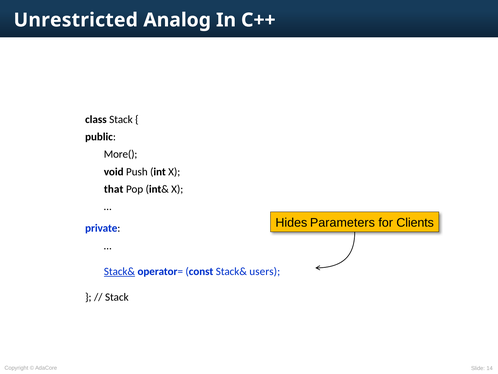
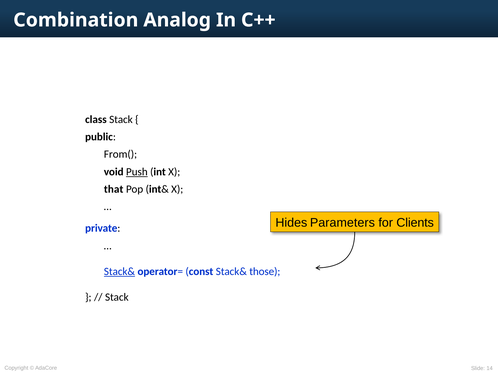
Unrestricted: Unrestricted -> Combination
More(: More( -> From(
Push underline: none -> present
users: users -> those
